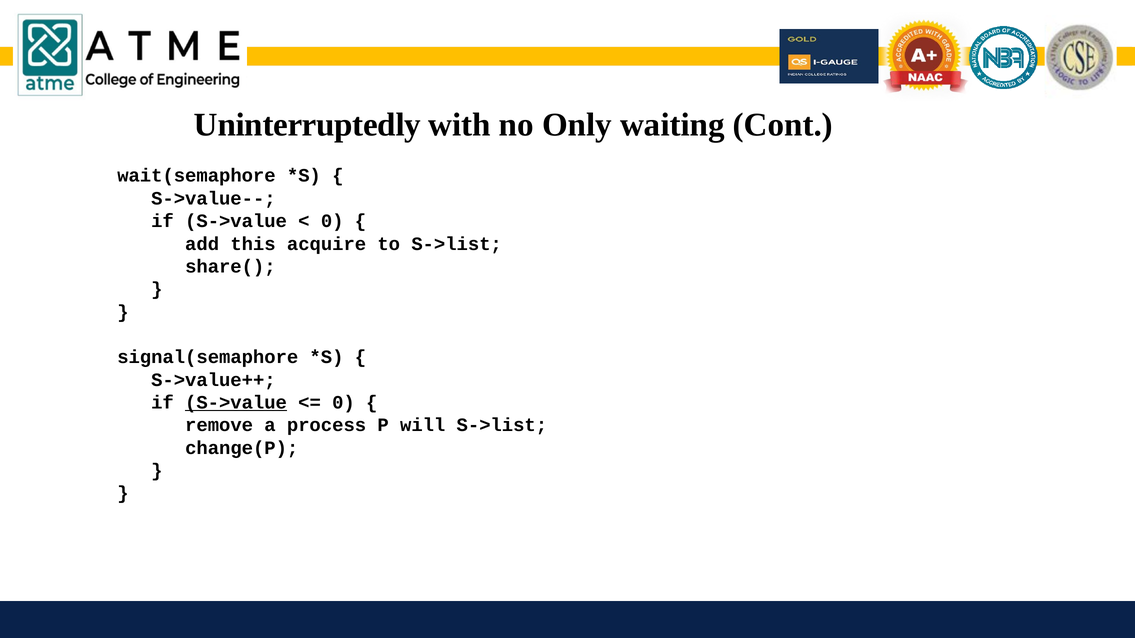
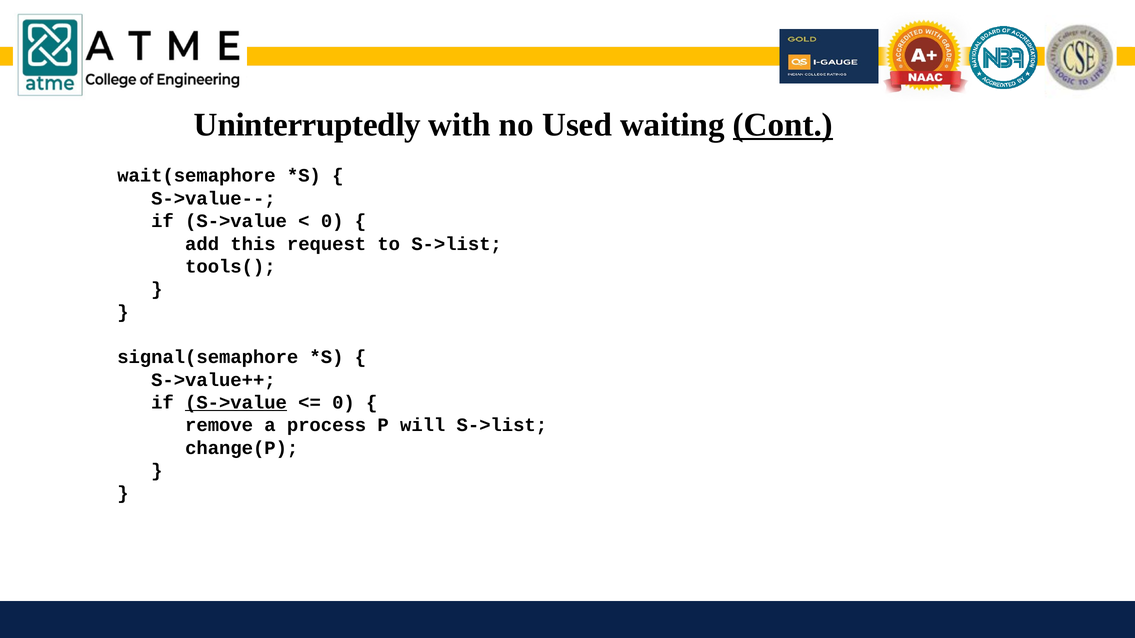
Only: Only -> Used
Cont underline: none -> present
acquire: acquire -> request
share(: share( -> tools(
